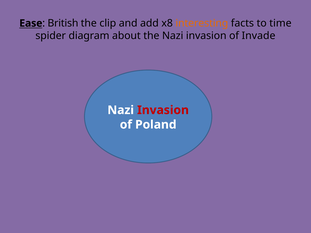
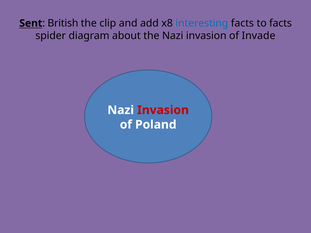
Ease: Ease -> Sent
interesting colour: orange -> blue
to time: time -> facts
